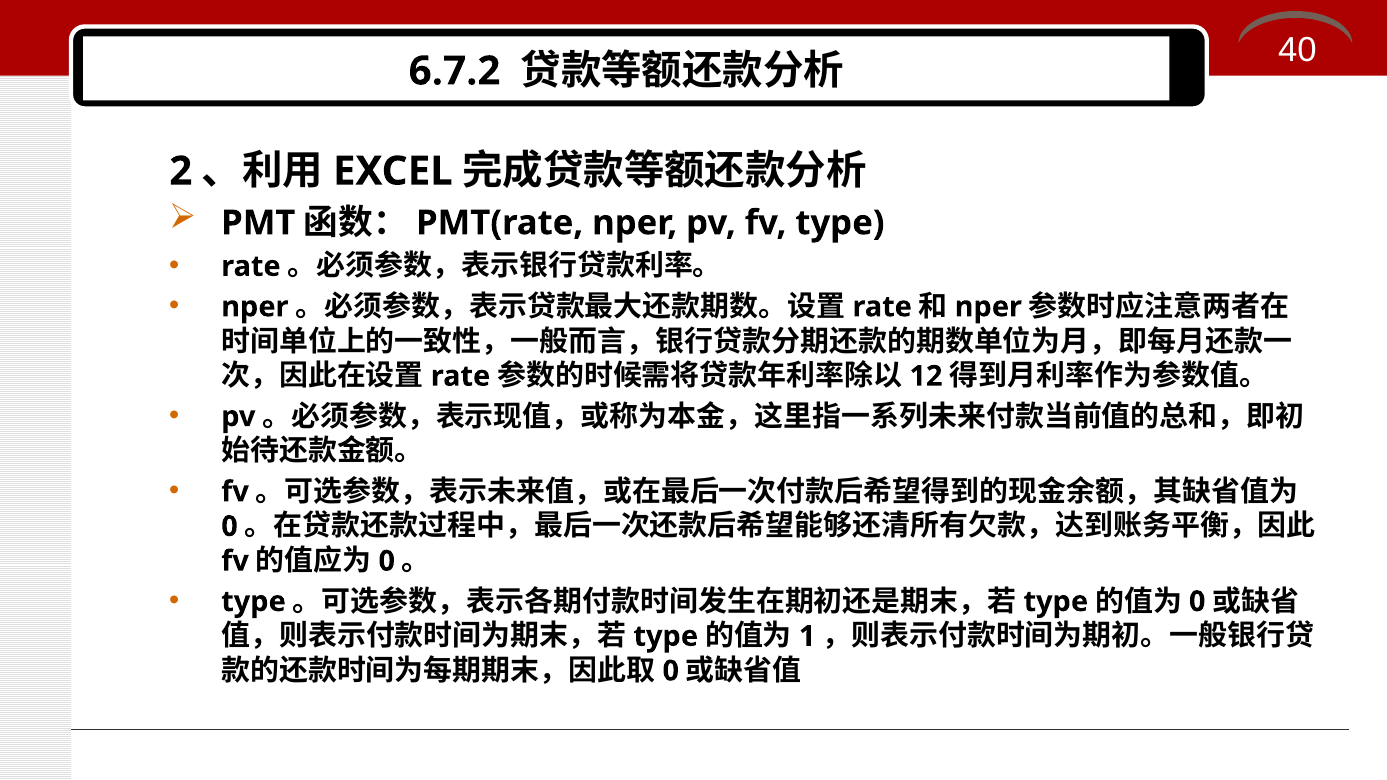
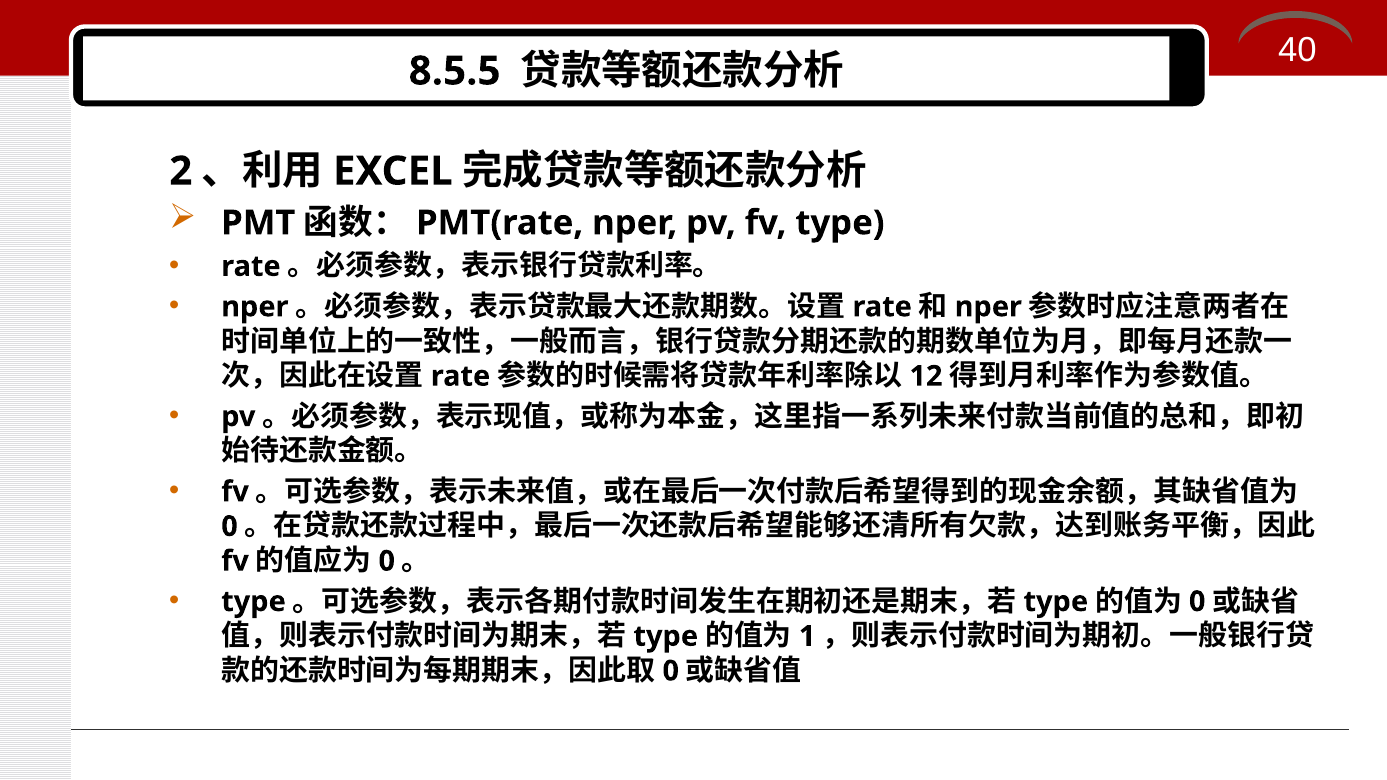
6.7.2: 6.7.2 -> 8.5.5
